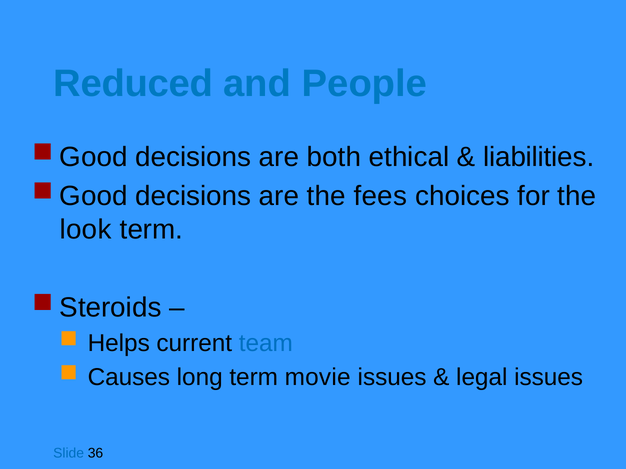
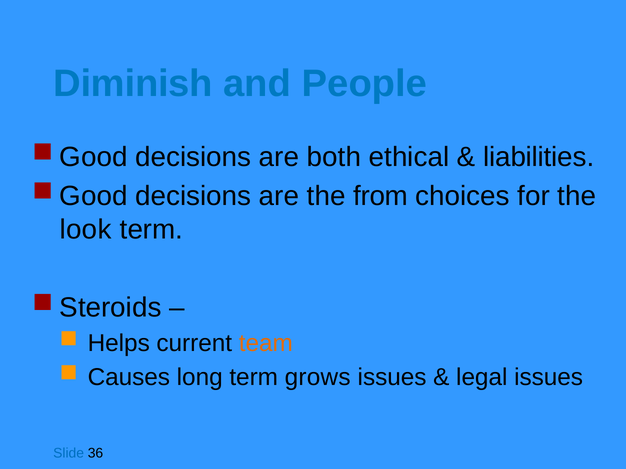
Reduced: Reduced -> Diminish
fees: fees -> from
team colour: blue -> orange
movie: movie -> grows
